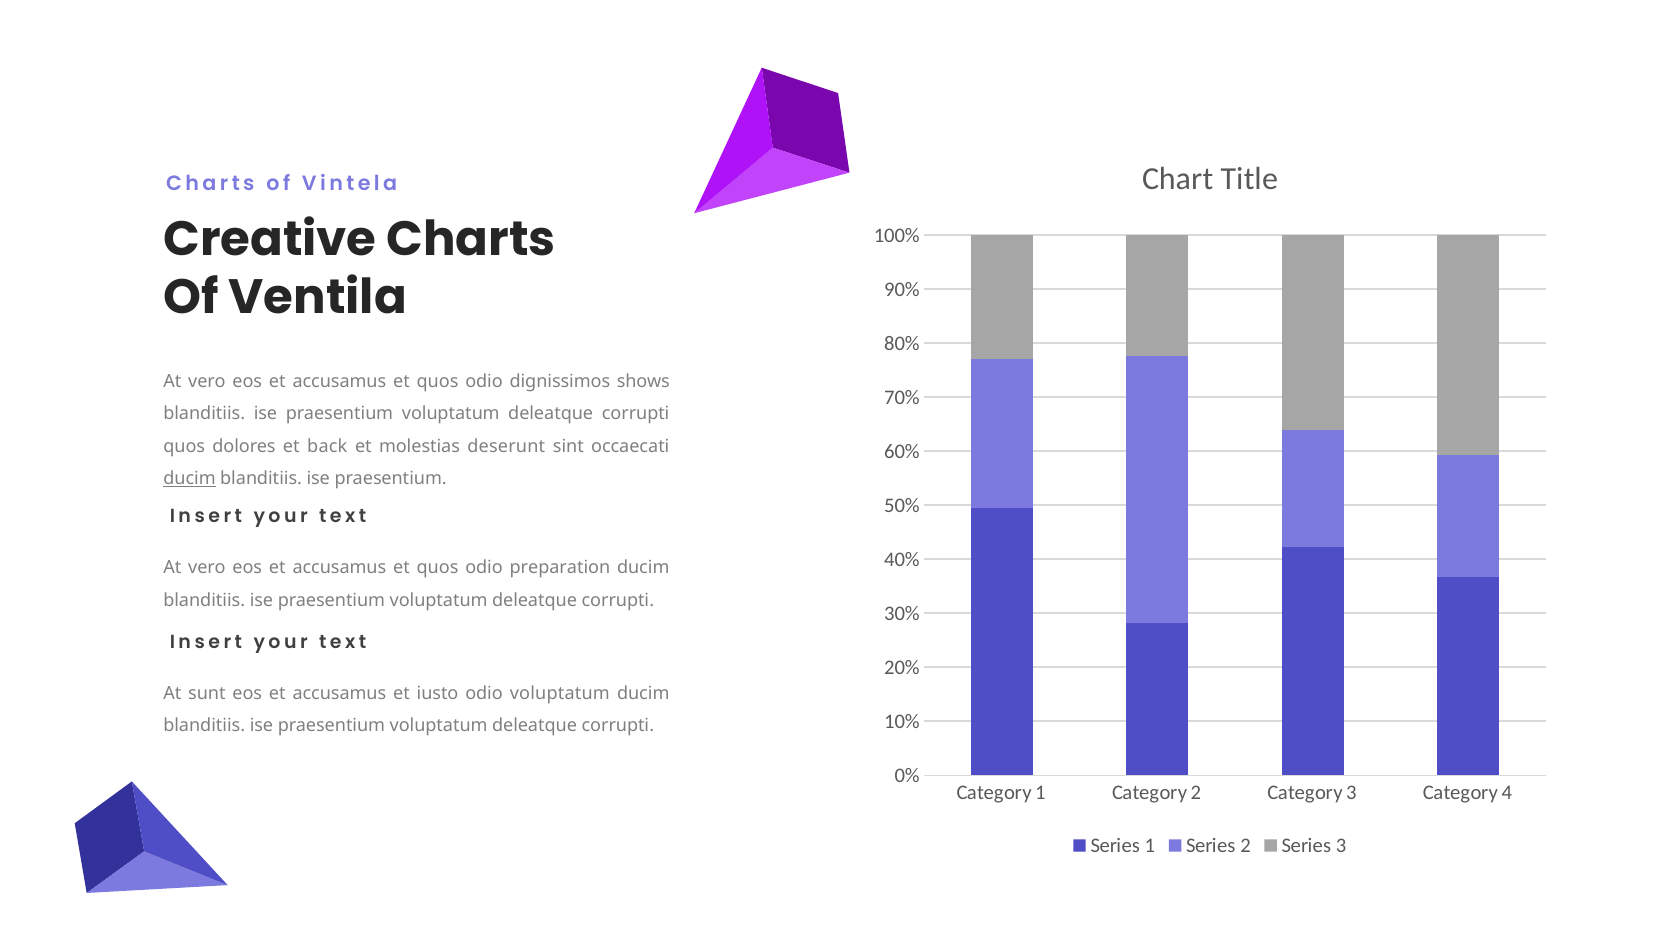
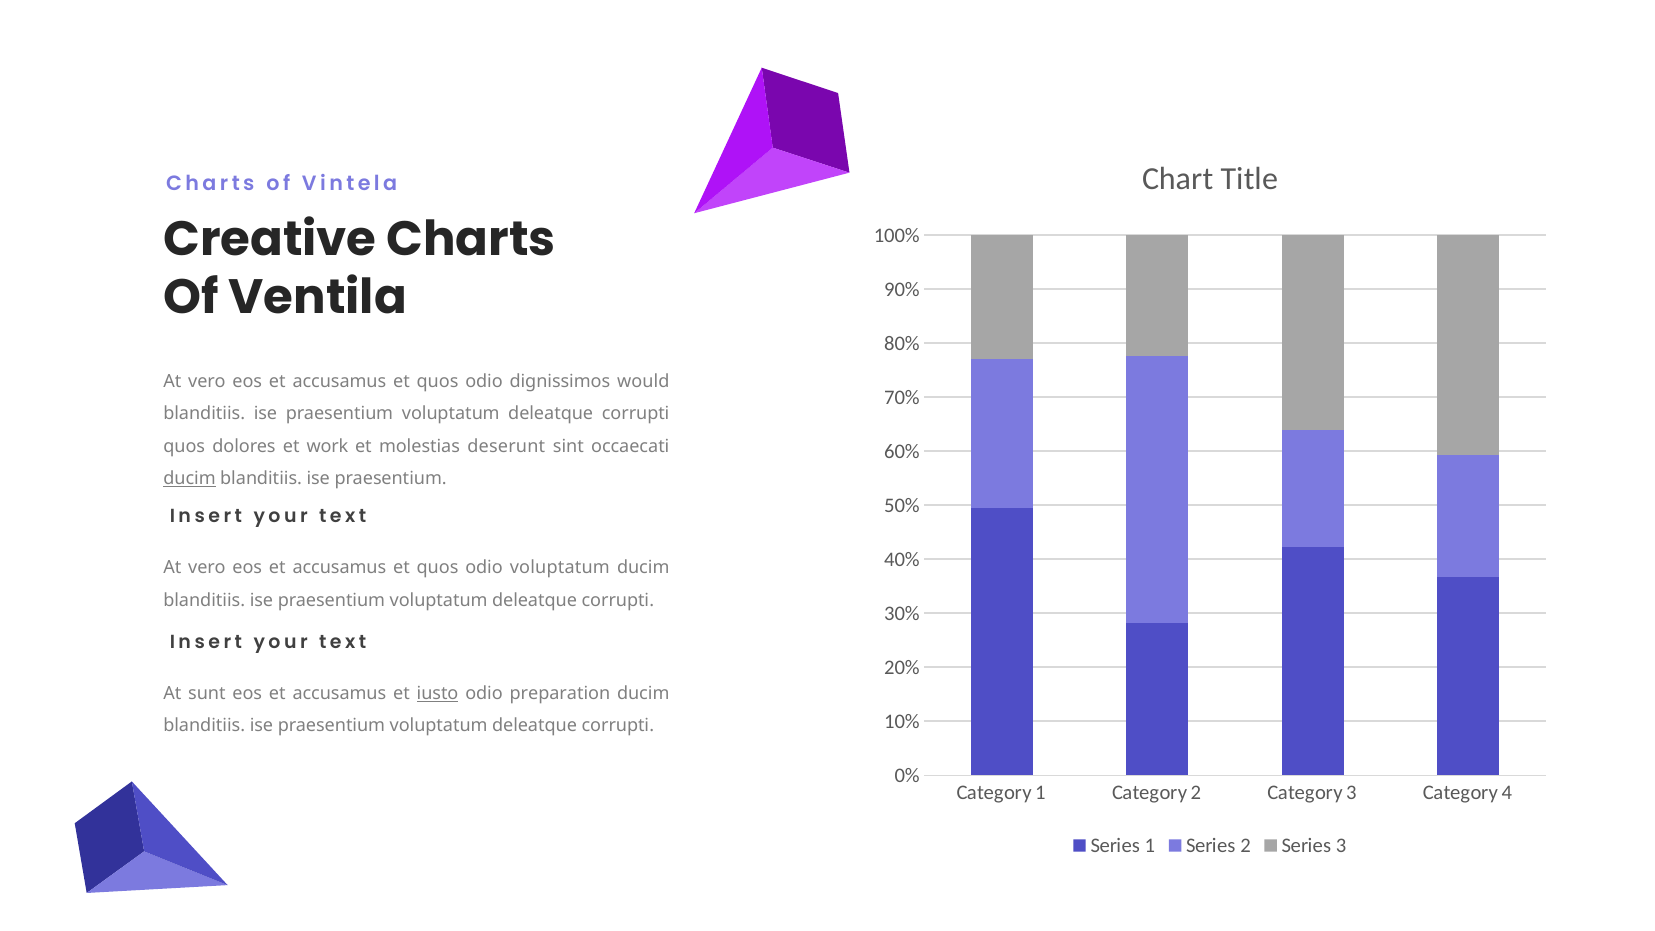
shows: shows -> would
back: back -> work
odio preparation: preparation -> voluptatum
iusto underline: none -> present
odio voluptatum: voluptatum -> preparation
